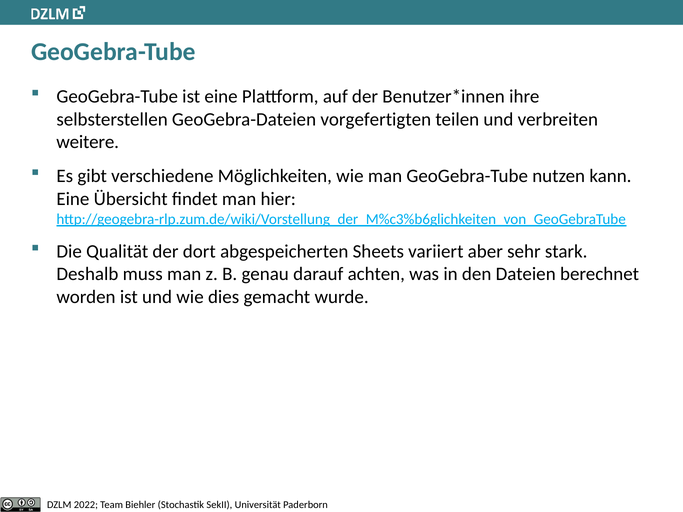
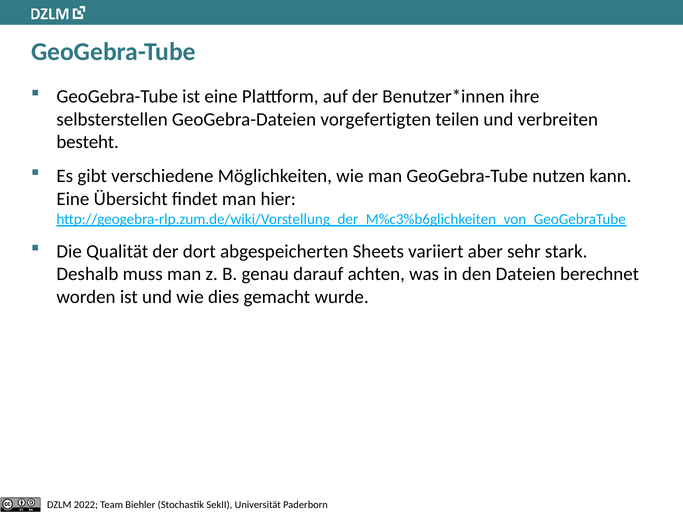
weitere: weitere -> besteht
